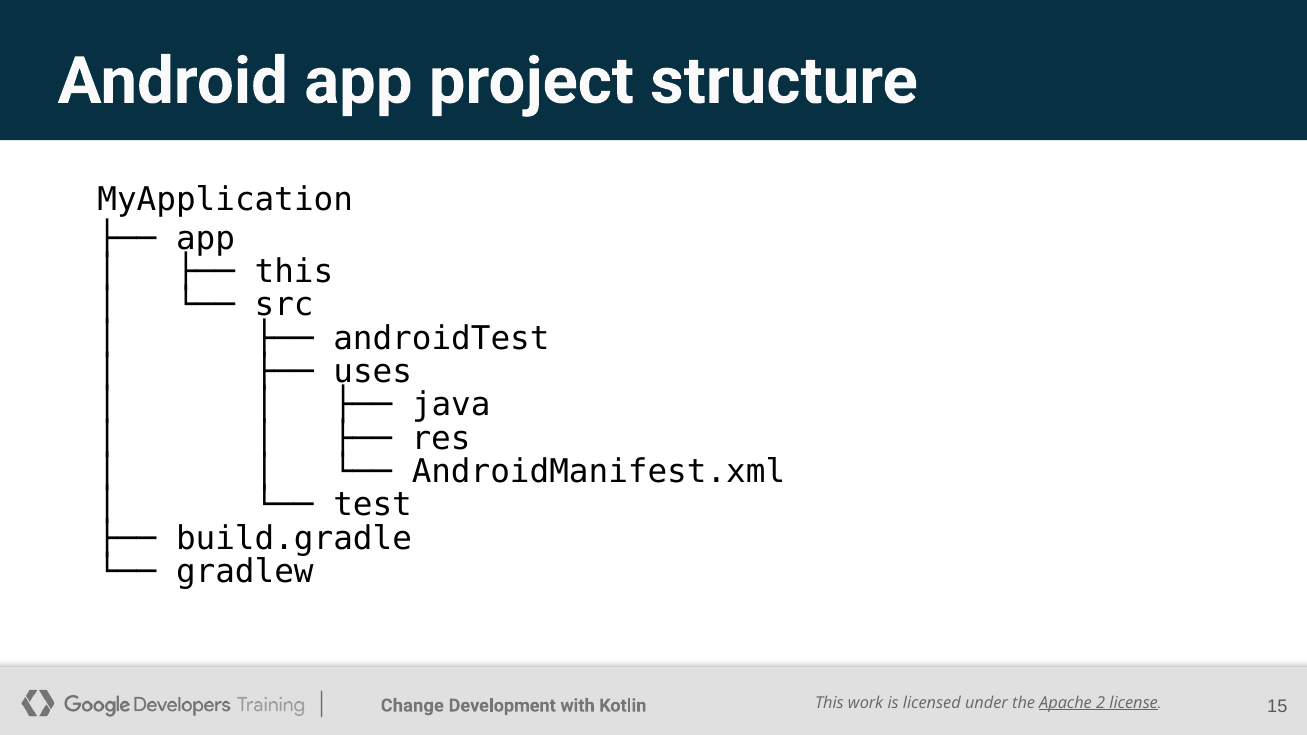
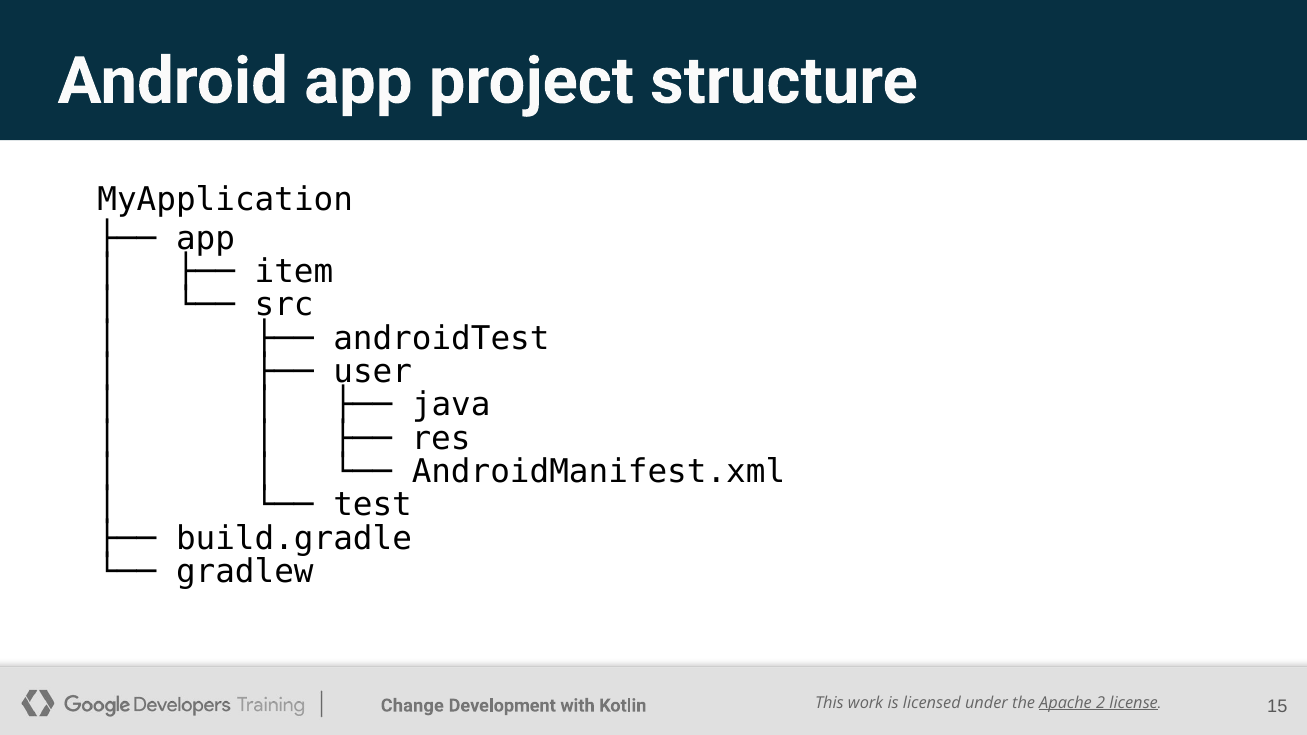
this at (294, 272): this -> item
uses: uses -> user
